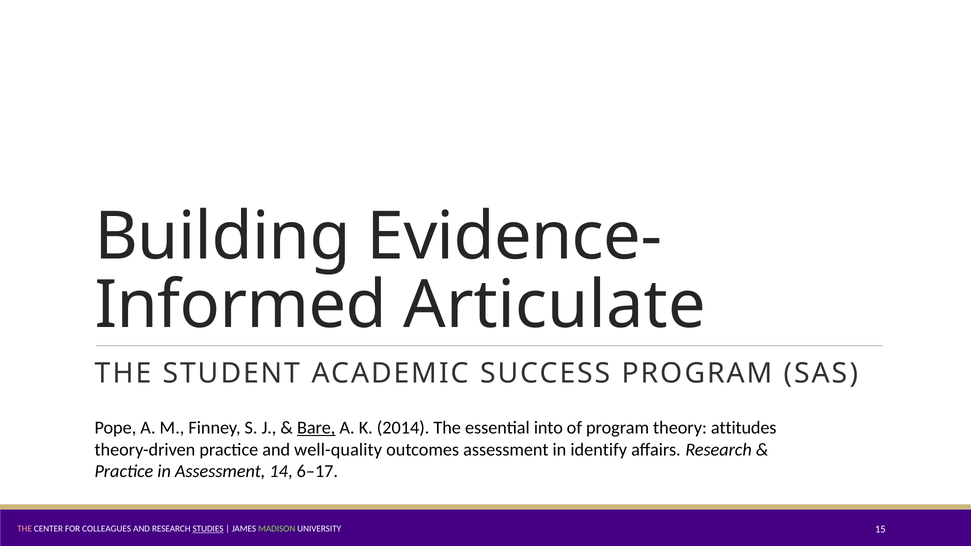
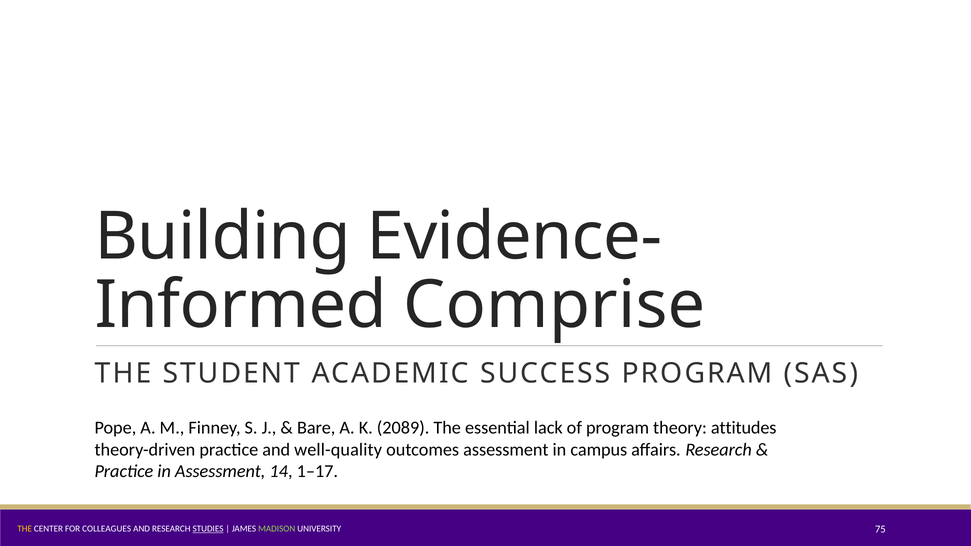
Articulate: Articulate -> Comprise
Bare underline: present -> none
2014: 2014 -> 2089
into: into -> lack
identify: identify -> campus
6–17: 6–17 -> 1–17
THE at (25, 529) colour: pink -> yellow
15: 15 -> 75
